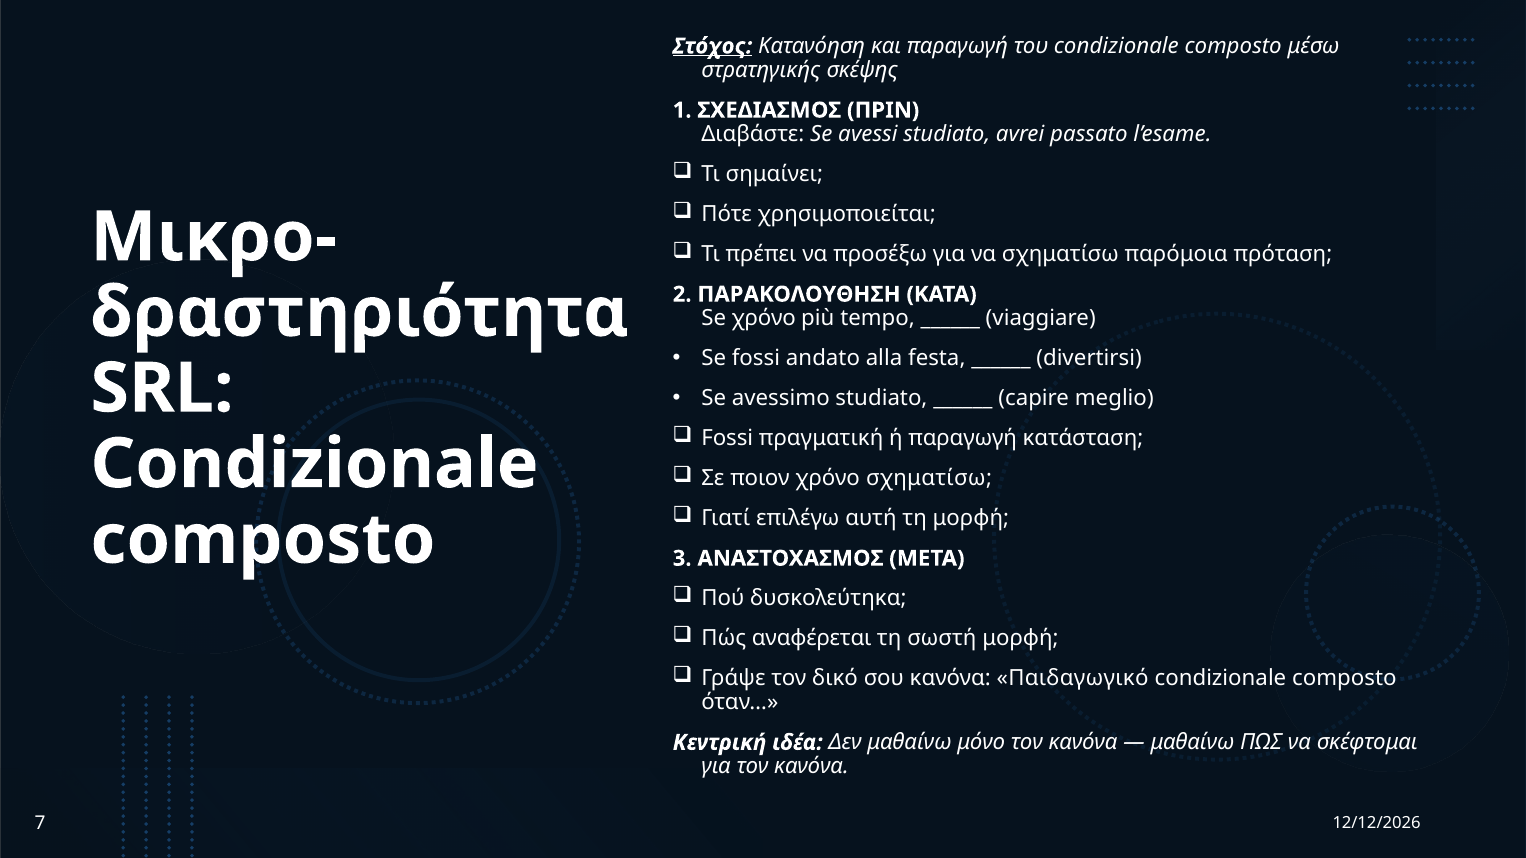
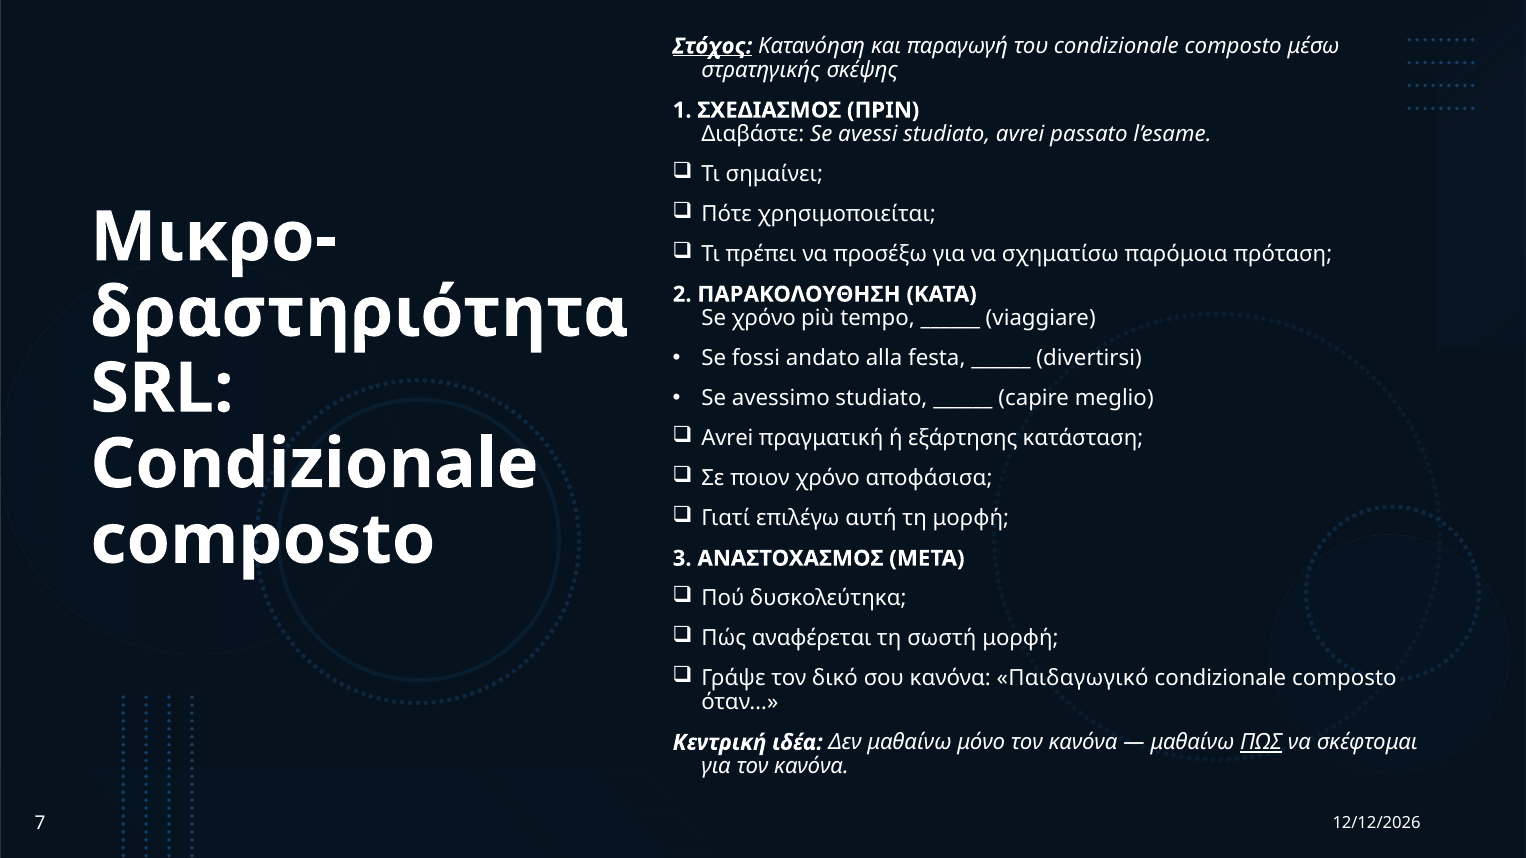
Fossi at (727, 439): Fossi -> Avrei
ή παραγωγή: παραγωγή -> εξάρτησης
χρόνο σχηματίσω: σχηματίσω -> αποφάσισα
ΠΩΣ underline: none -> present
